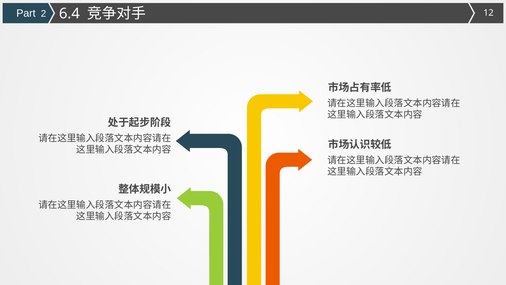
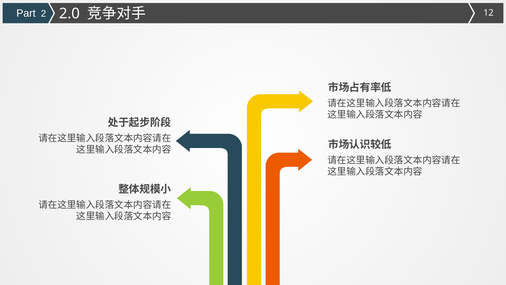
6.4: 6.4 -> 2.0
